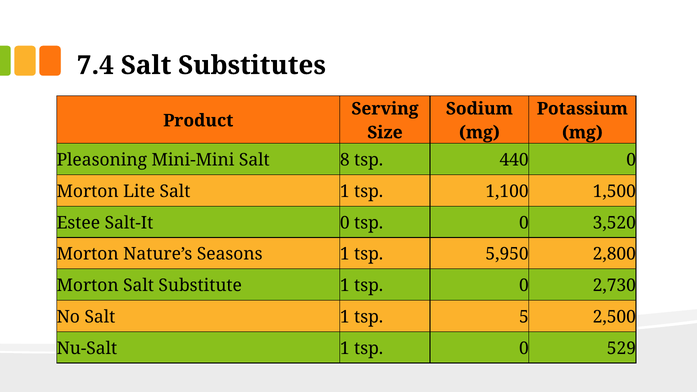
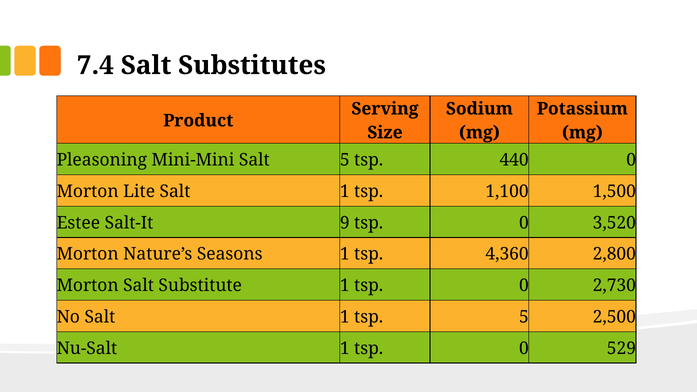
Salt 8: 8 -> 5
Salt-It 0: 0 -> 9
5,950: 5,950 -> 4,360
